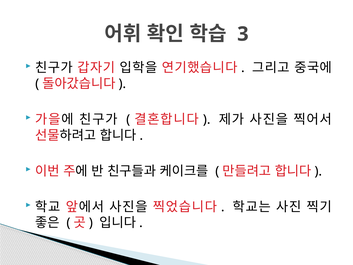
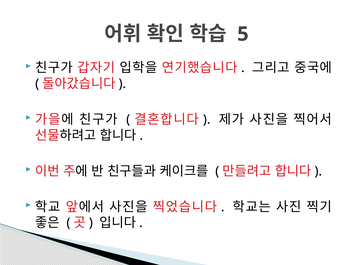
3: 3 -> 5
